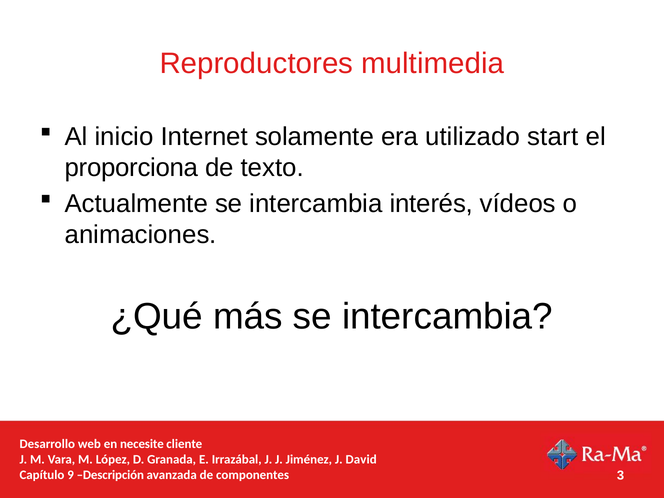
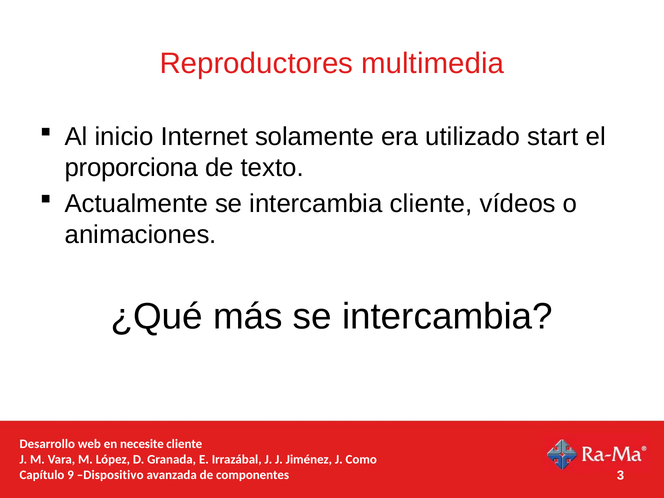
intercambia interés: interés -> cliente
David: David -> Como
Descripción: Descripción -> Dispositivo
